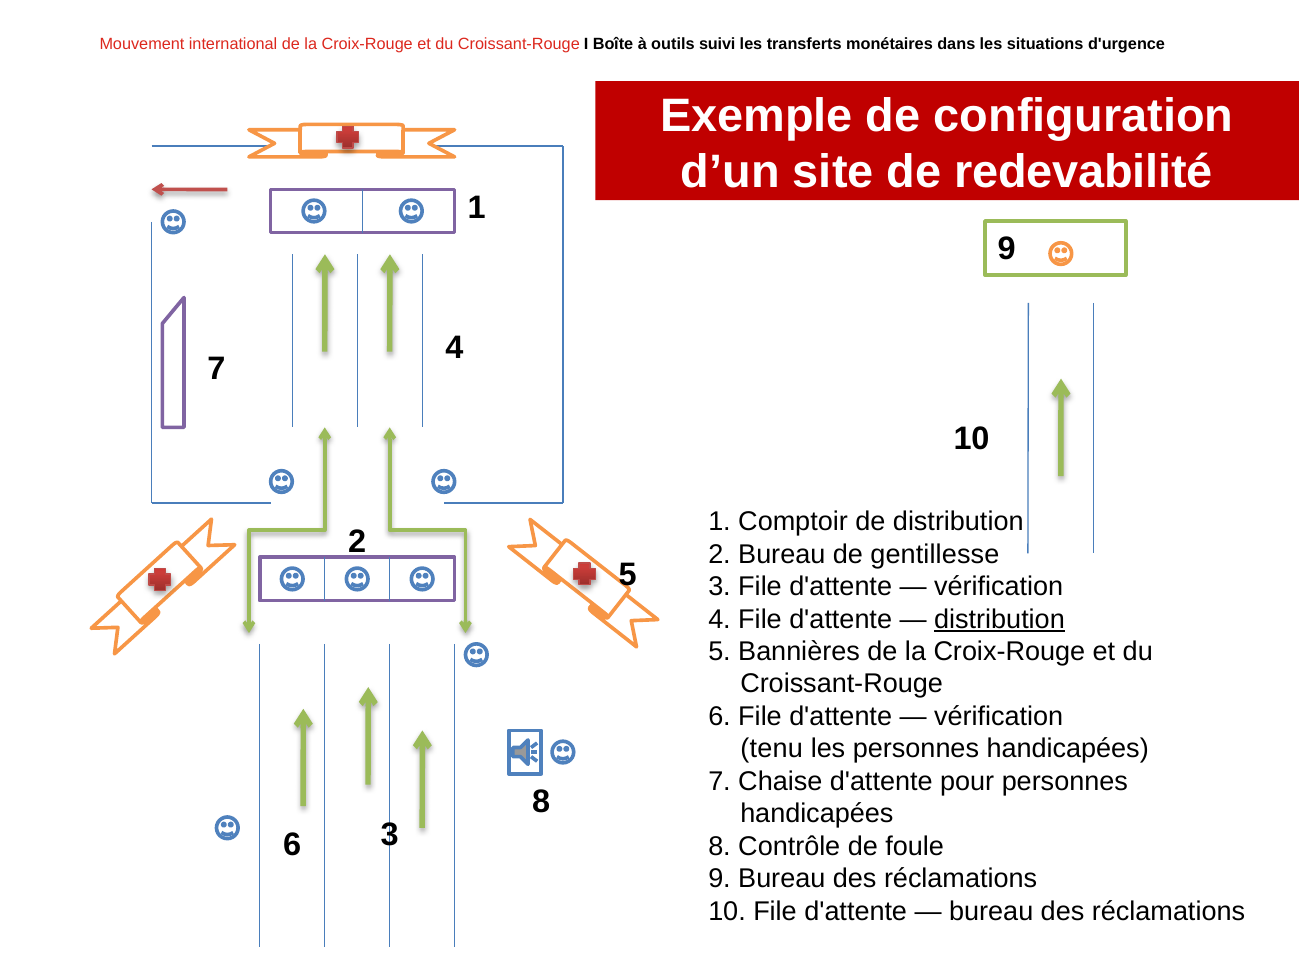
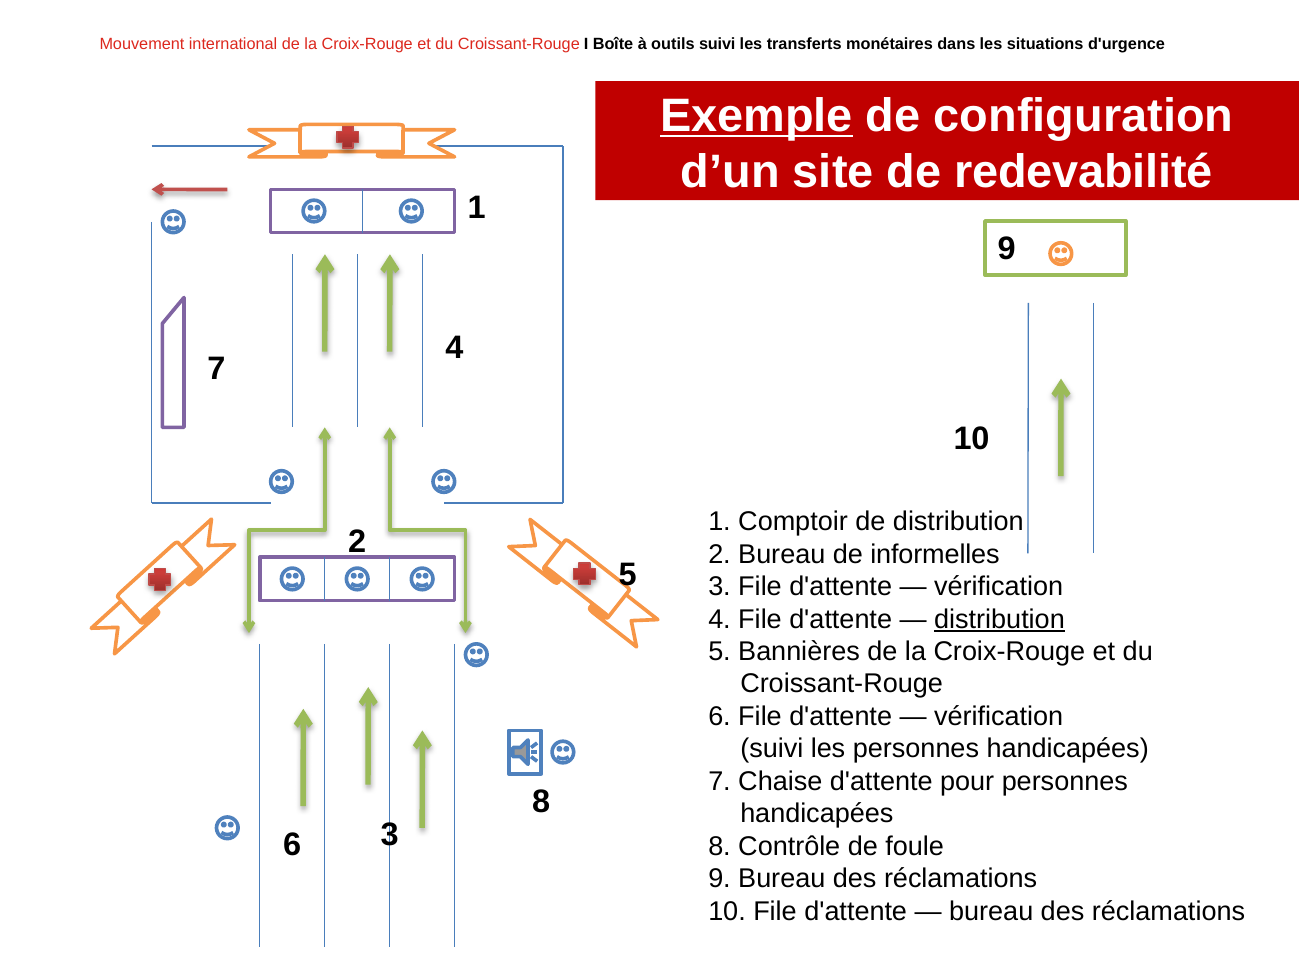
Exemple underline: none -> present
gentillesse: gentillesse -> informelles
tenu at (772, 749): tenu -> suivi
